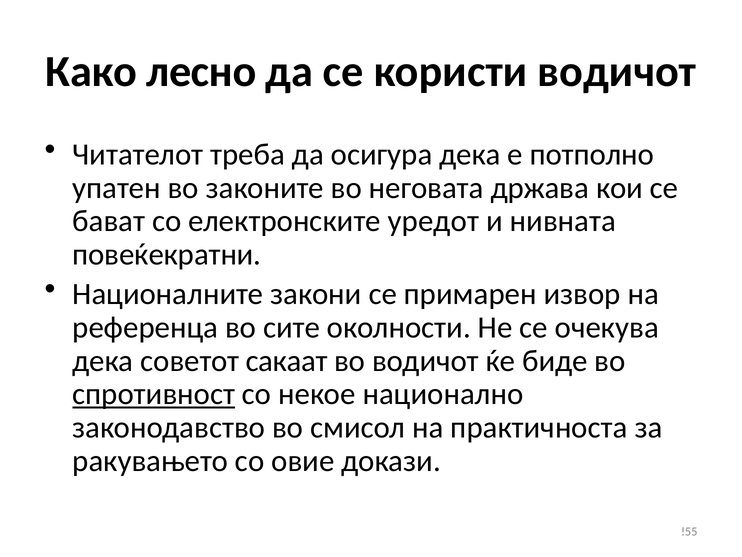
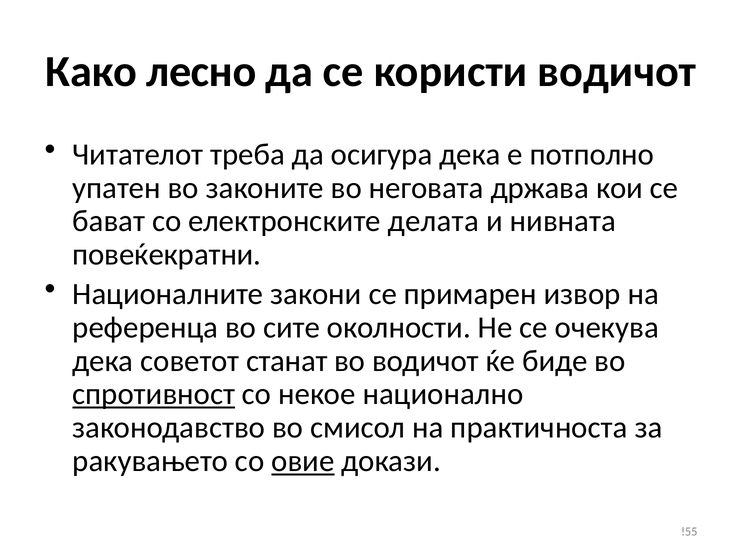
уредот: уредот -> делата
сакаат: сакаат -> станат
овие underline: none -> present
